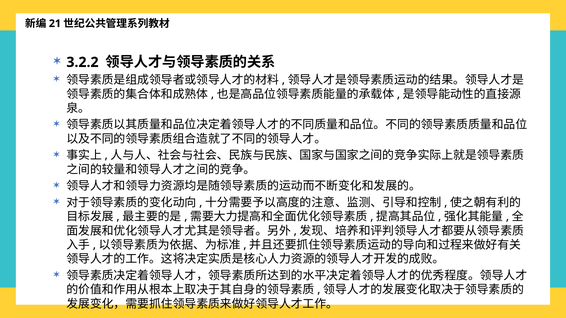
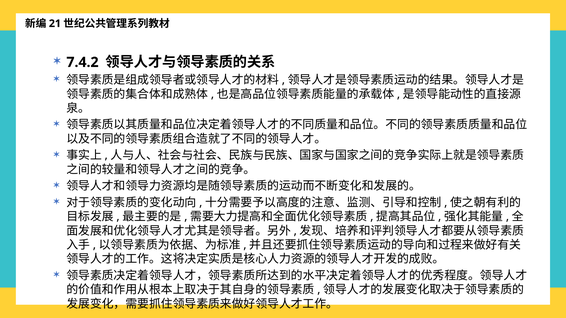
3.2.2: 3.2.2 -> 7.4.2
